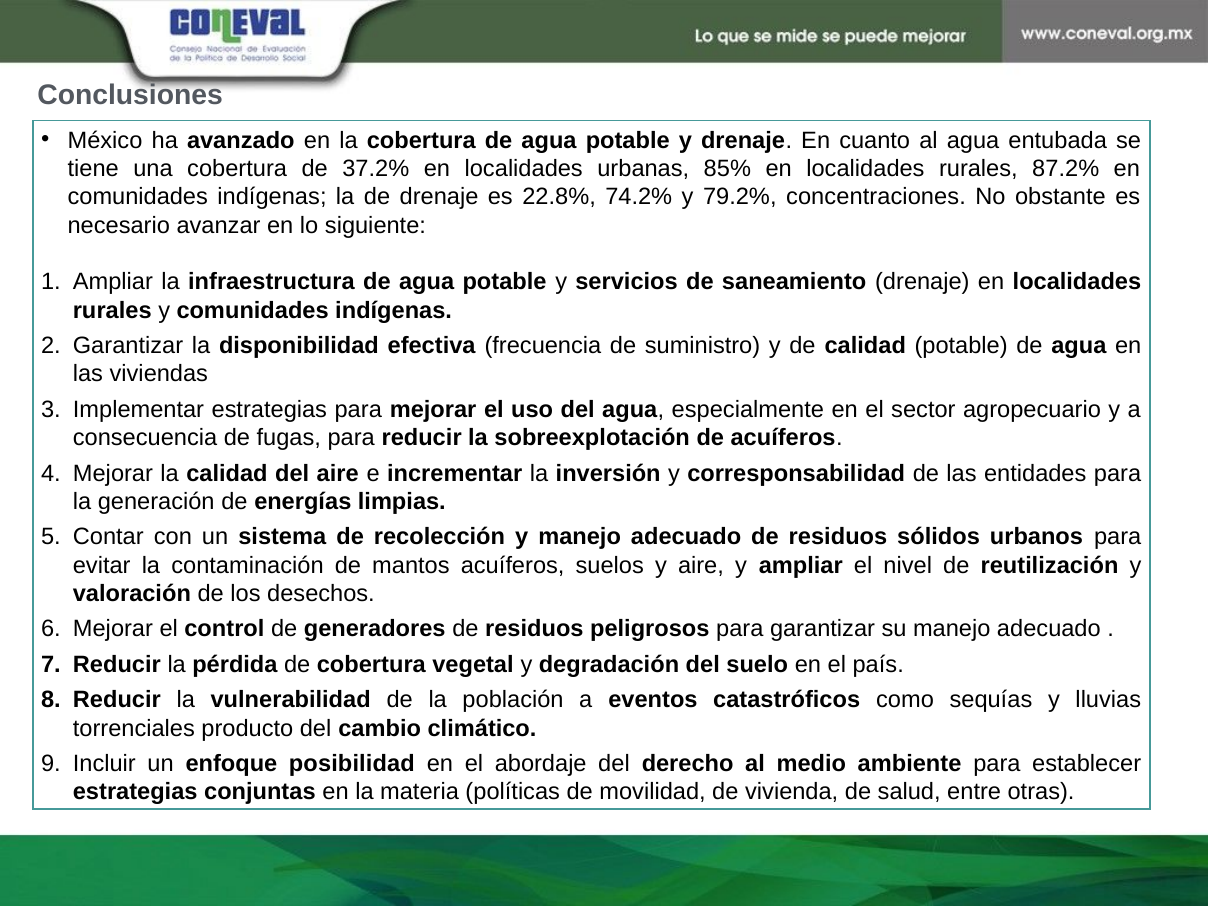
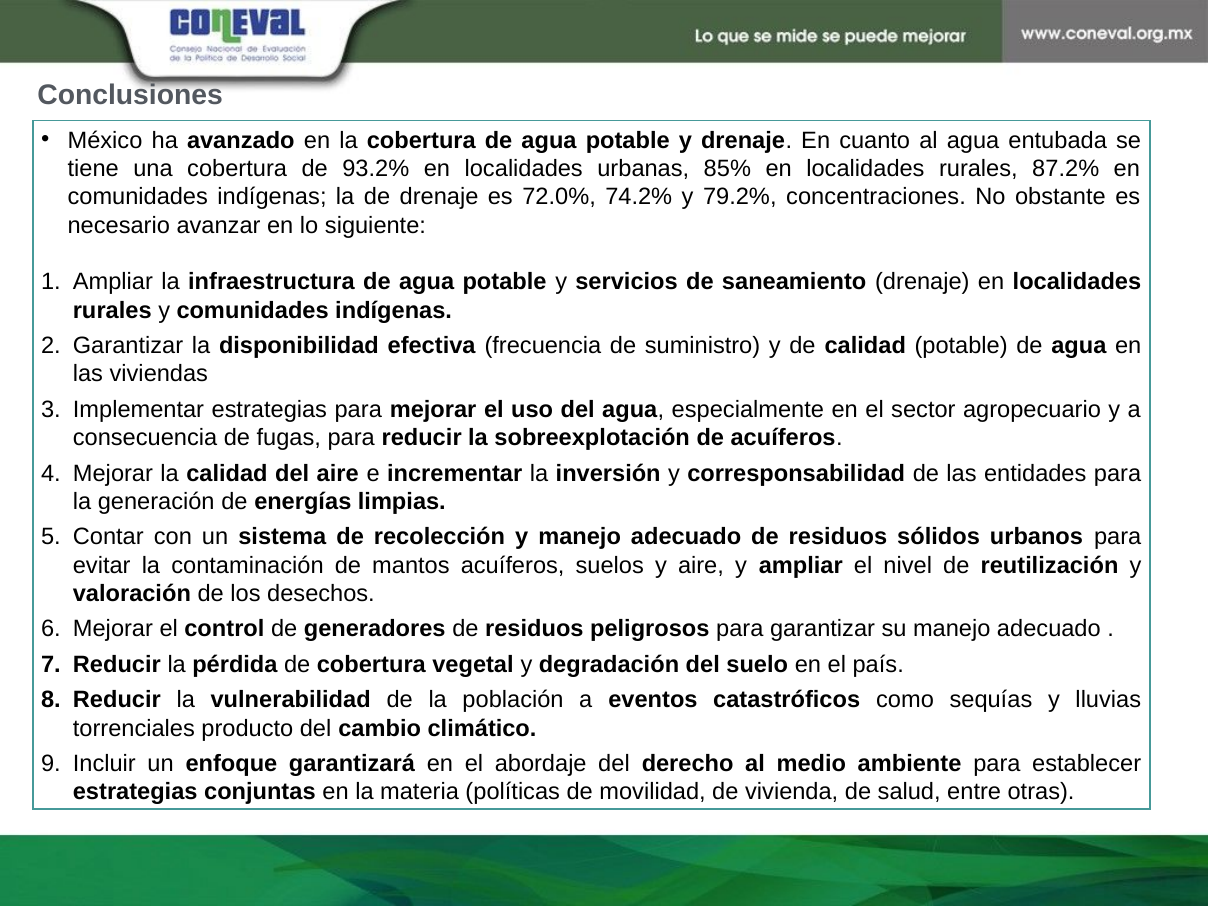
37.2%: 37.2% -> 93.2%
22.8%: 22.8% -> 72.0%
posibilidad: posibilidad -> garantizará
